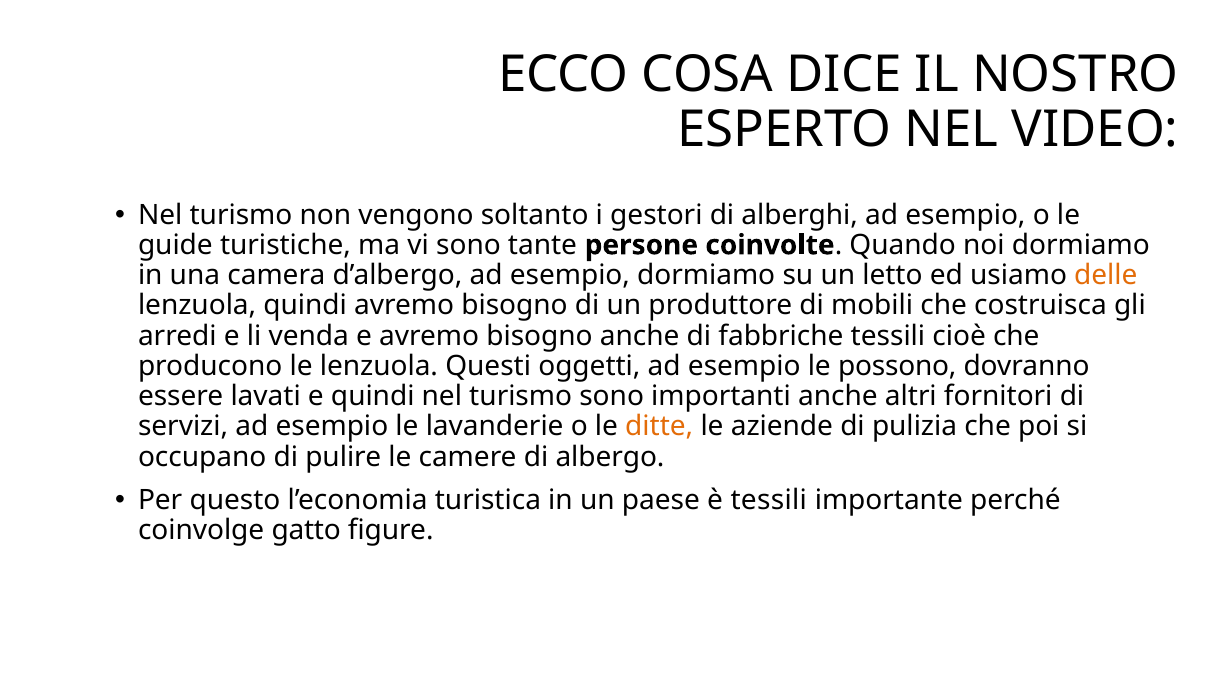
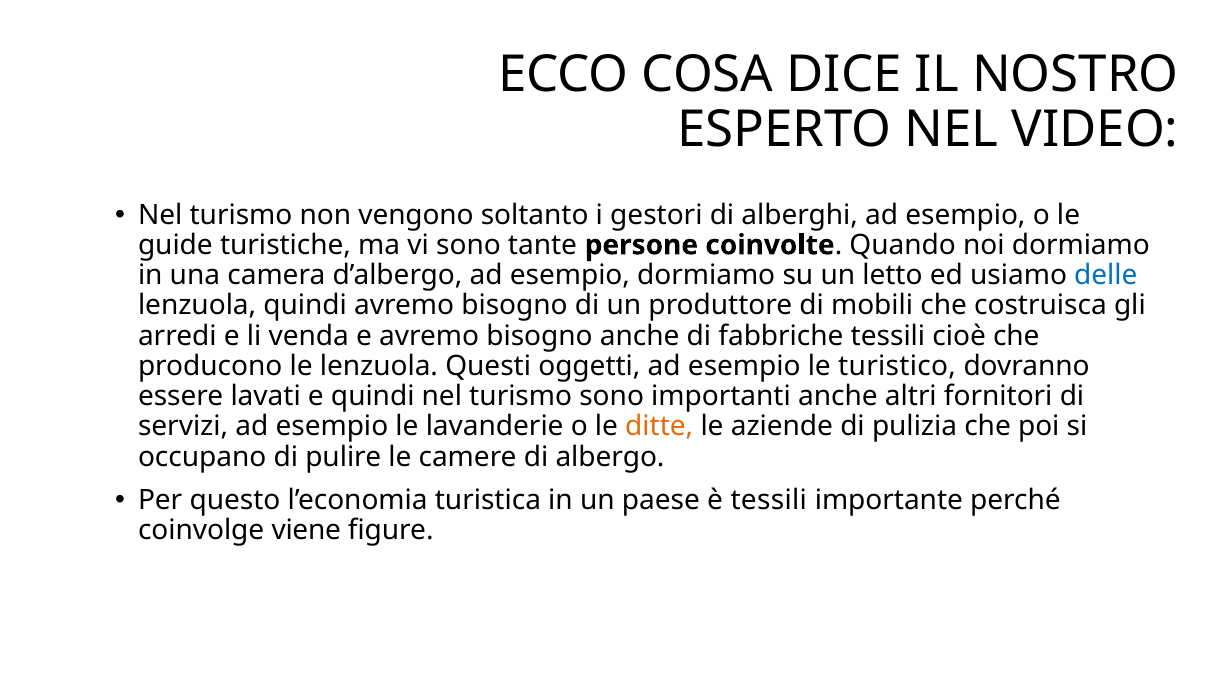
delle colour: orange -> blue
possono: possono -> turistico
gatto: gatto -> viene
